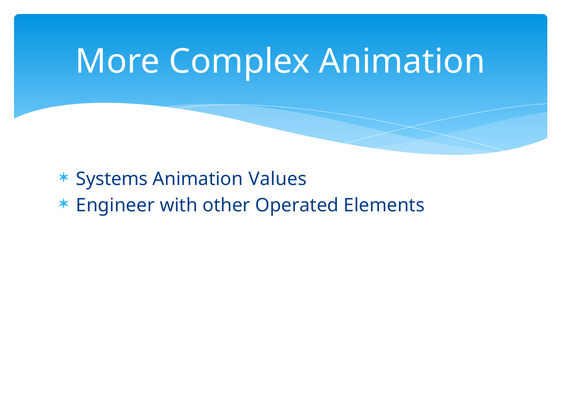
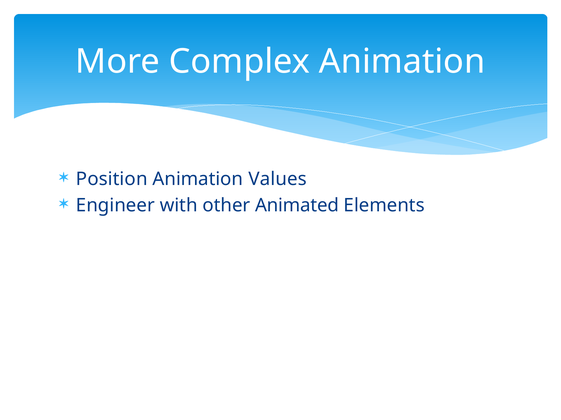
Systems: Systems -> Position
Operated: Operated -> Animated
